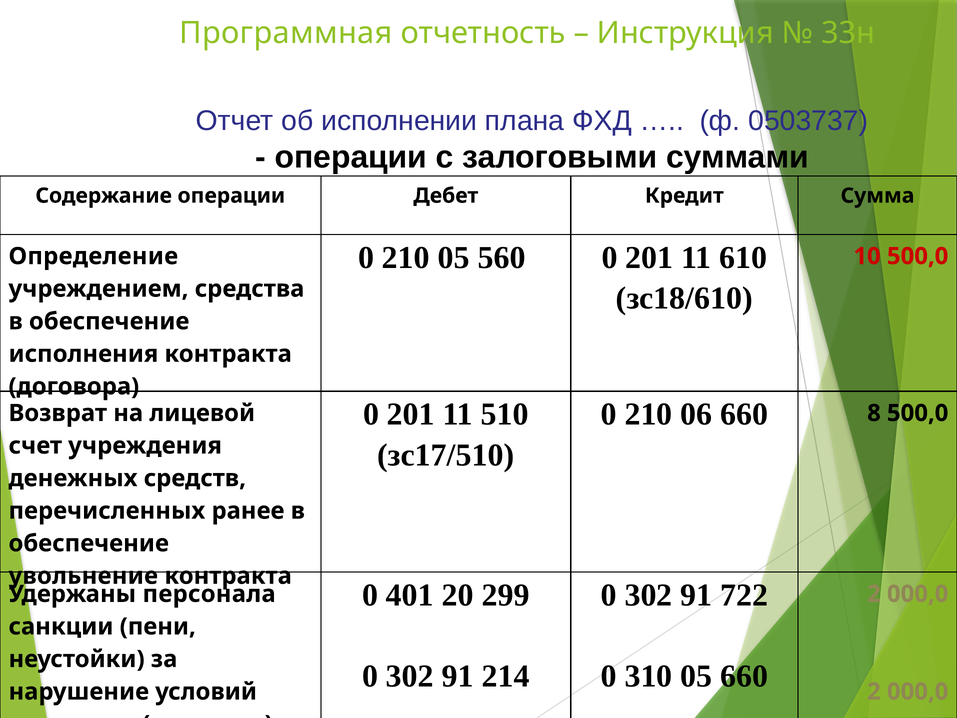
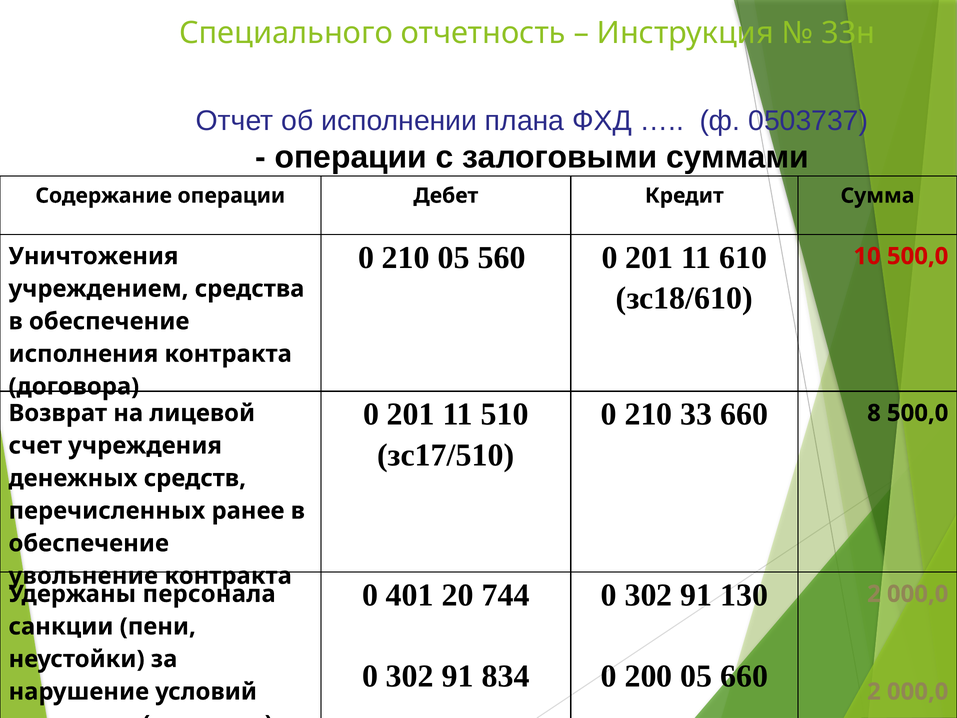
Программная: Программная -> Специального
Определение: Определение -> Уничтожения
06: 06 -> 33
299: 299 -> 744
722: 722 -> 130
214: 214 -> 834
310: 310 -> 200
